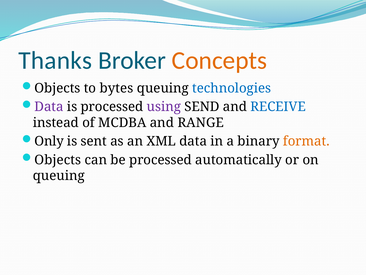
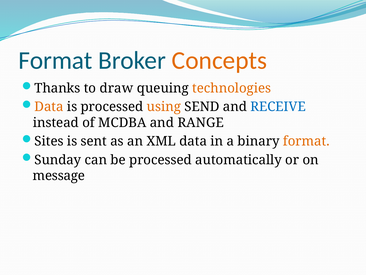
Thanks at (55, 60): Thanks -> Format
Objects at (57, 88): Objects -> Thanks
bytes: bytes -> draw
technologies colour: blue -> orange
Data at (49, 107) colour: purple -> orange
using colour: purple -> orange
Only: Only -> Sites
Objects at (58, 160): Objects -> Sunday
queuing at (59, 176): queuing -> message
